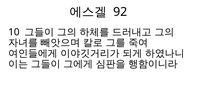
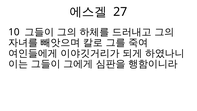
92: 92 -> 27
